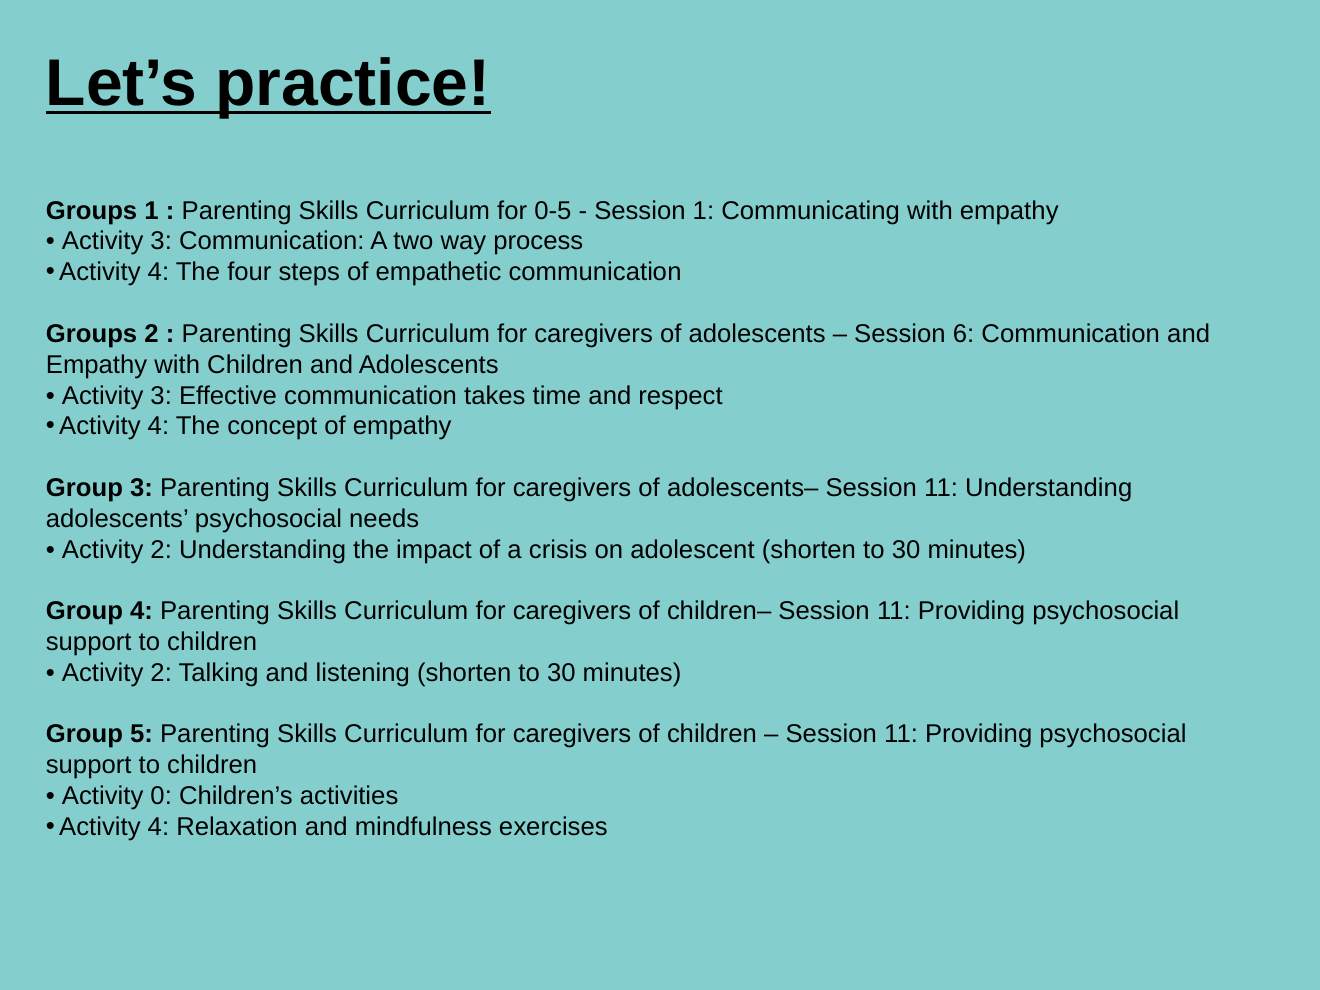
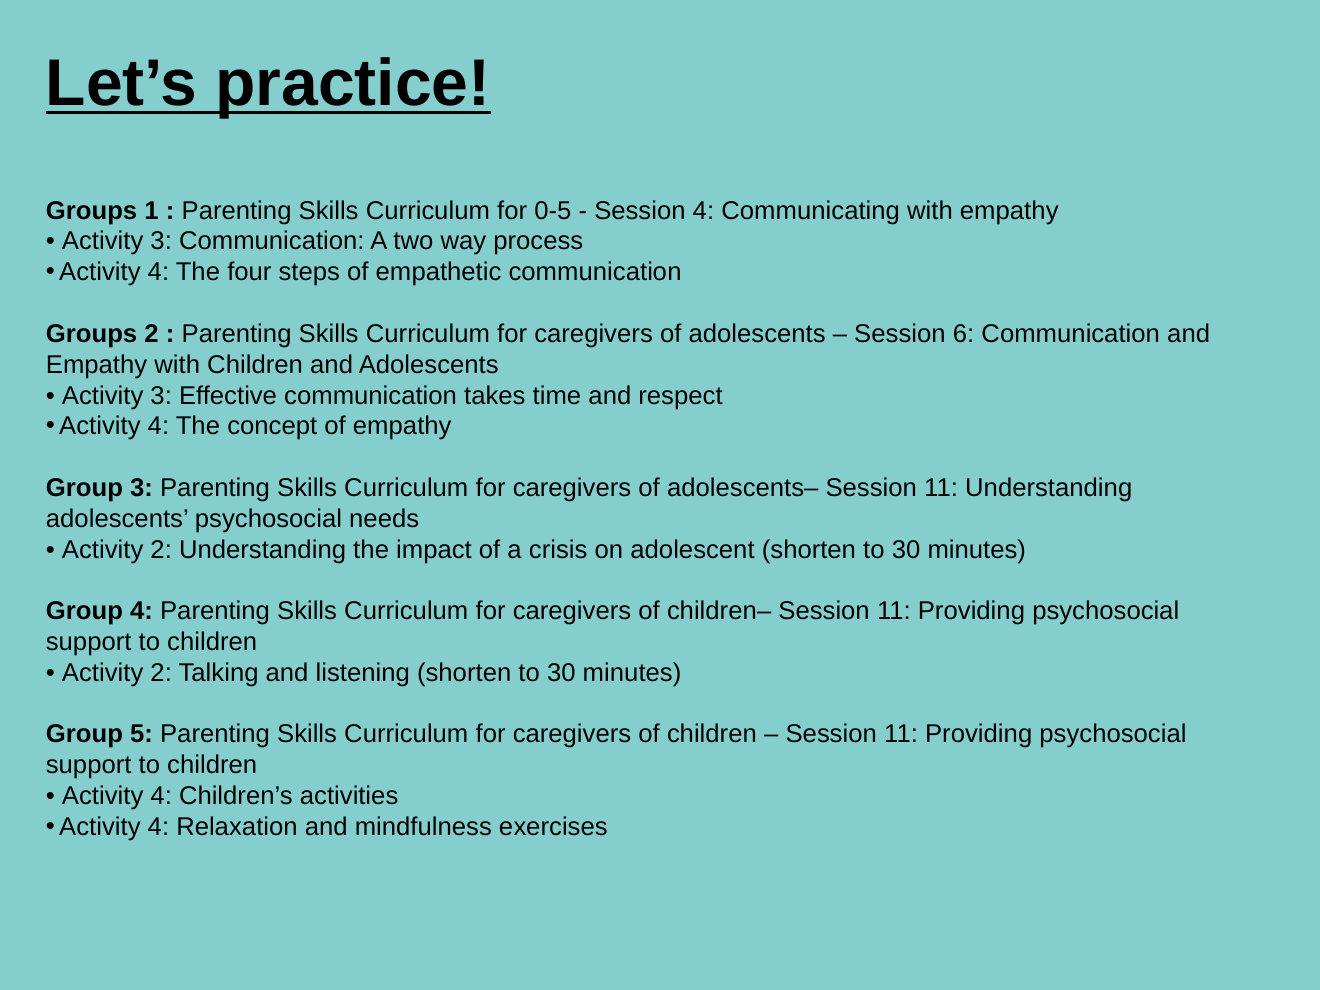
Session 1: 1 -> 4
0 at (161, 796): 0 -> 4
